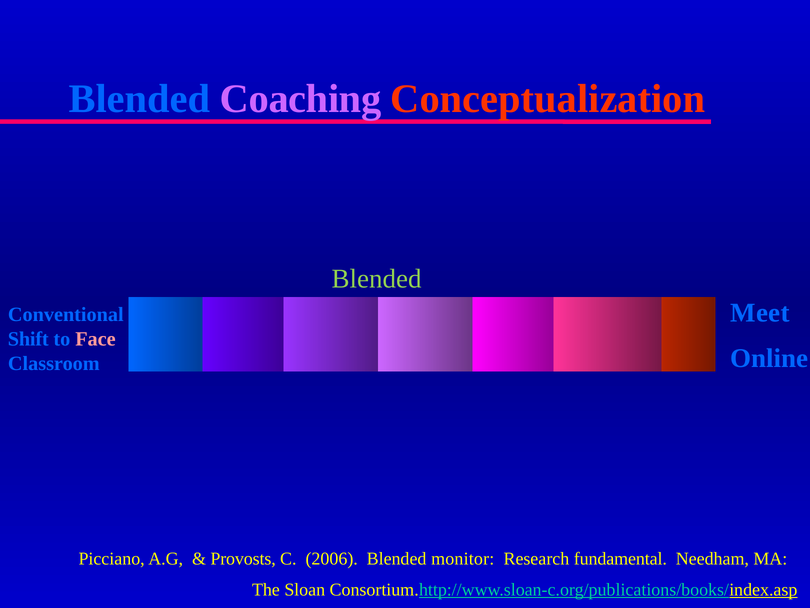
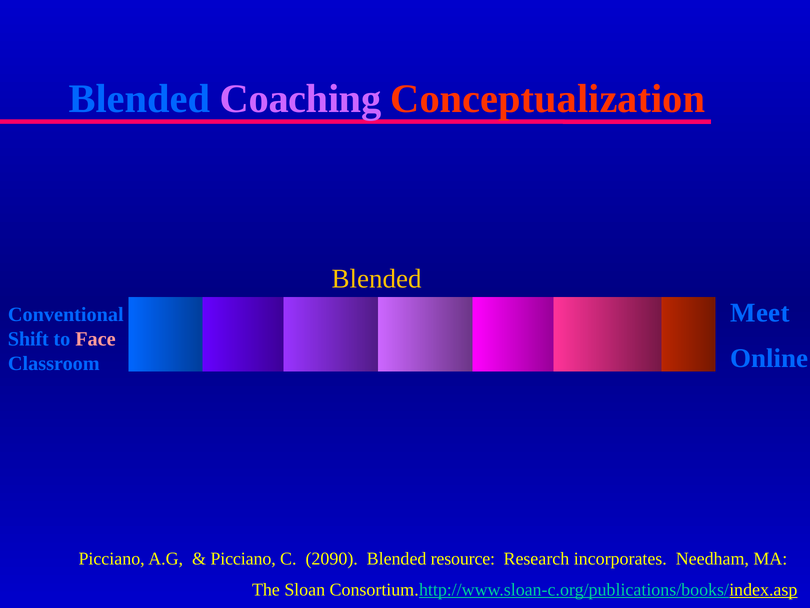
Blended at (377, 279) colour: light green -> yellow
Provosts at (243, 559): Provosts -> Picciano
2006: 2006 -> 2090
monitor: monitor -> resource
fundamental: fundamental -> incorporates
